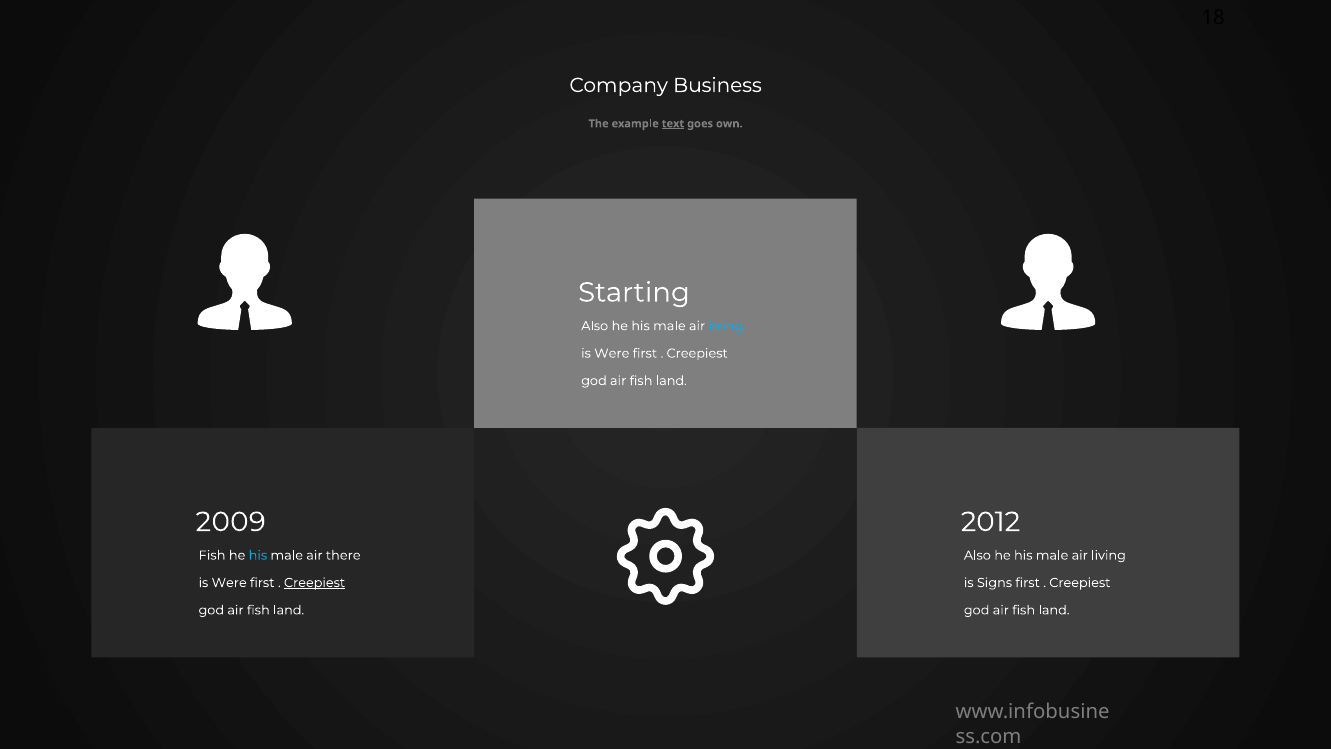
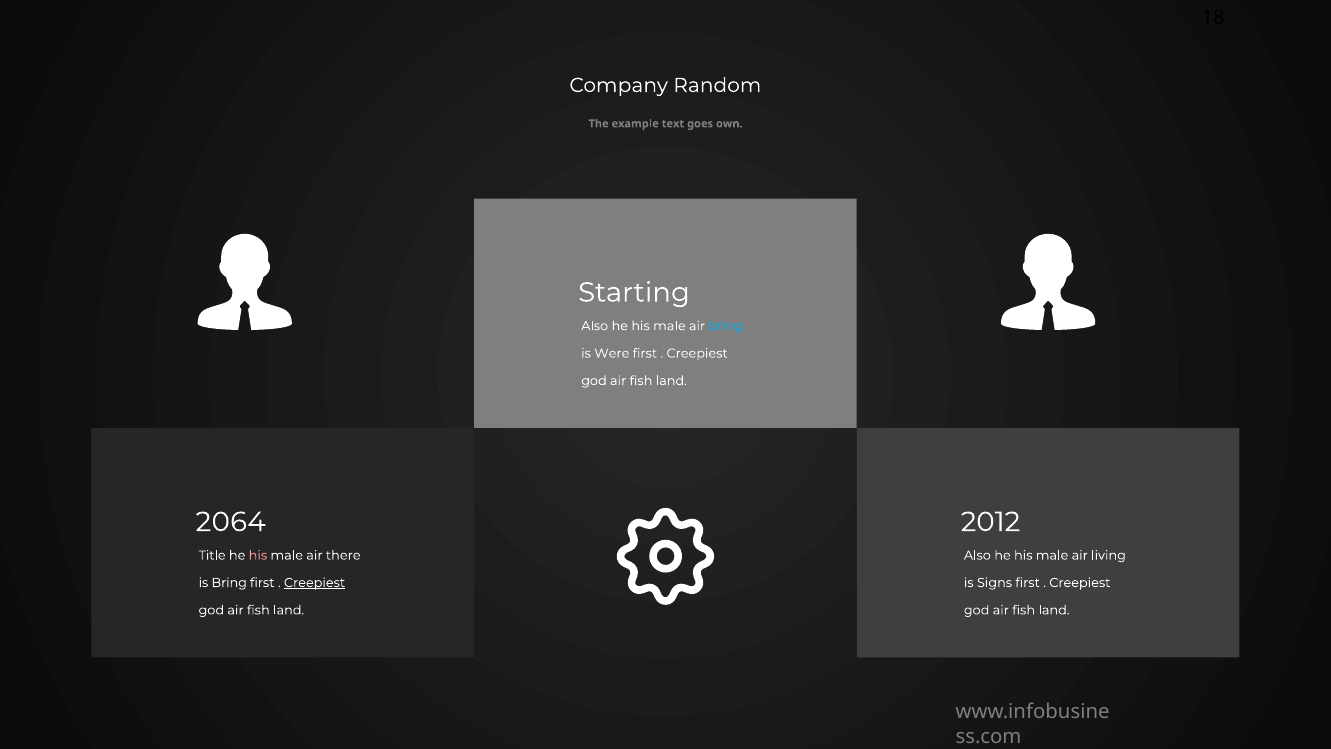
Business: Business -> Random
text underline: present -> none
2009: 2009 -> 2064
Fish at (212, 555): Fish -> Title
his at (258, 555) colour: light blue -> pink
Were at (229, 583): Were -> Bring
